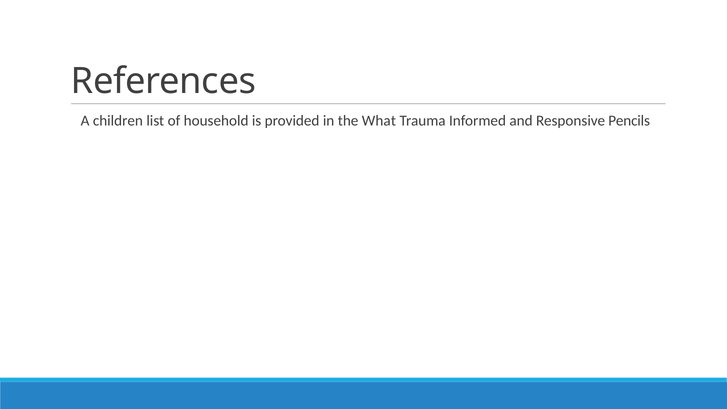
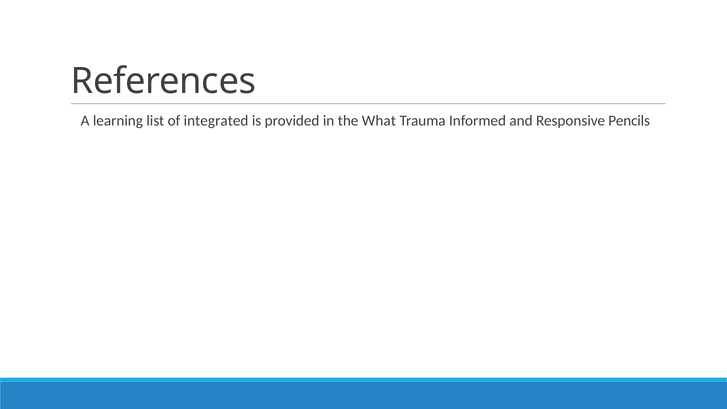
children: children -> learning
household: household -> integrated
